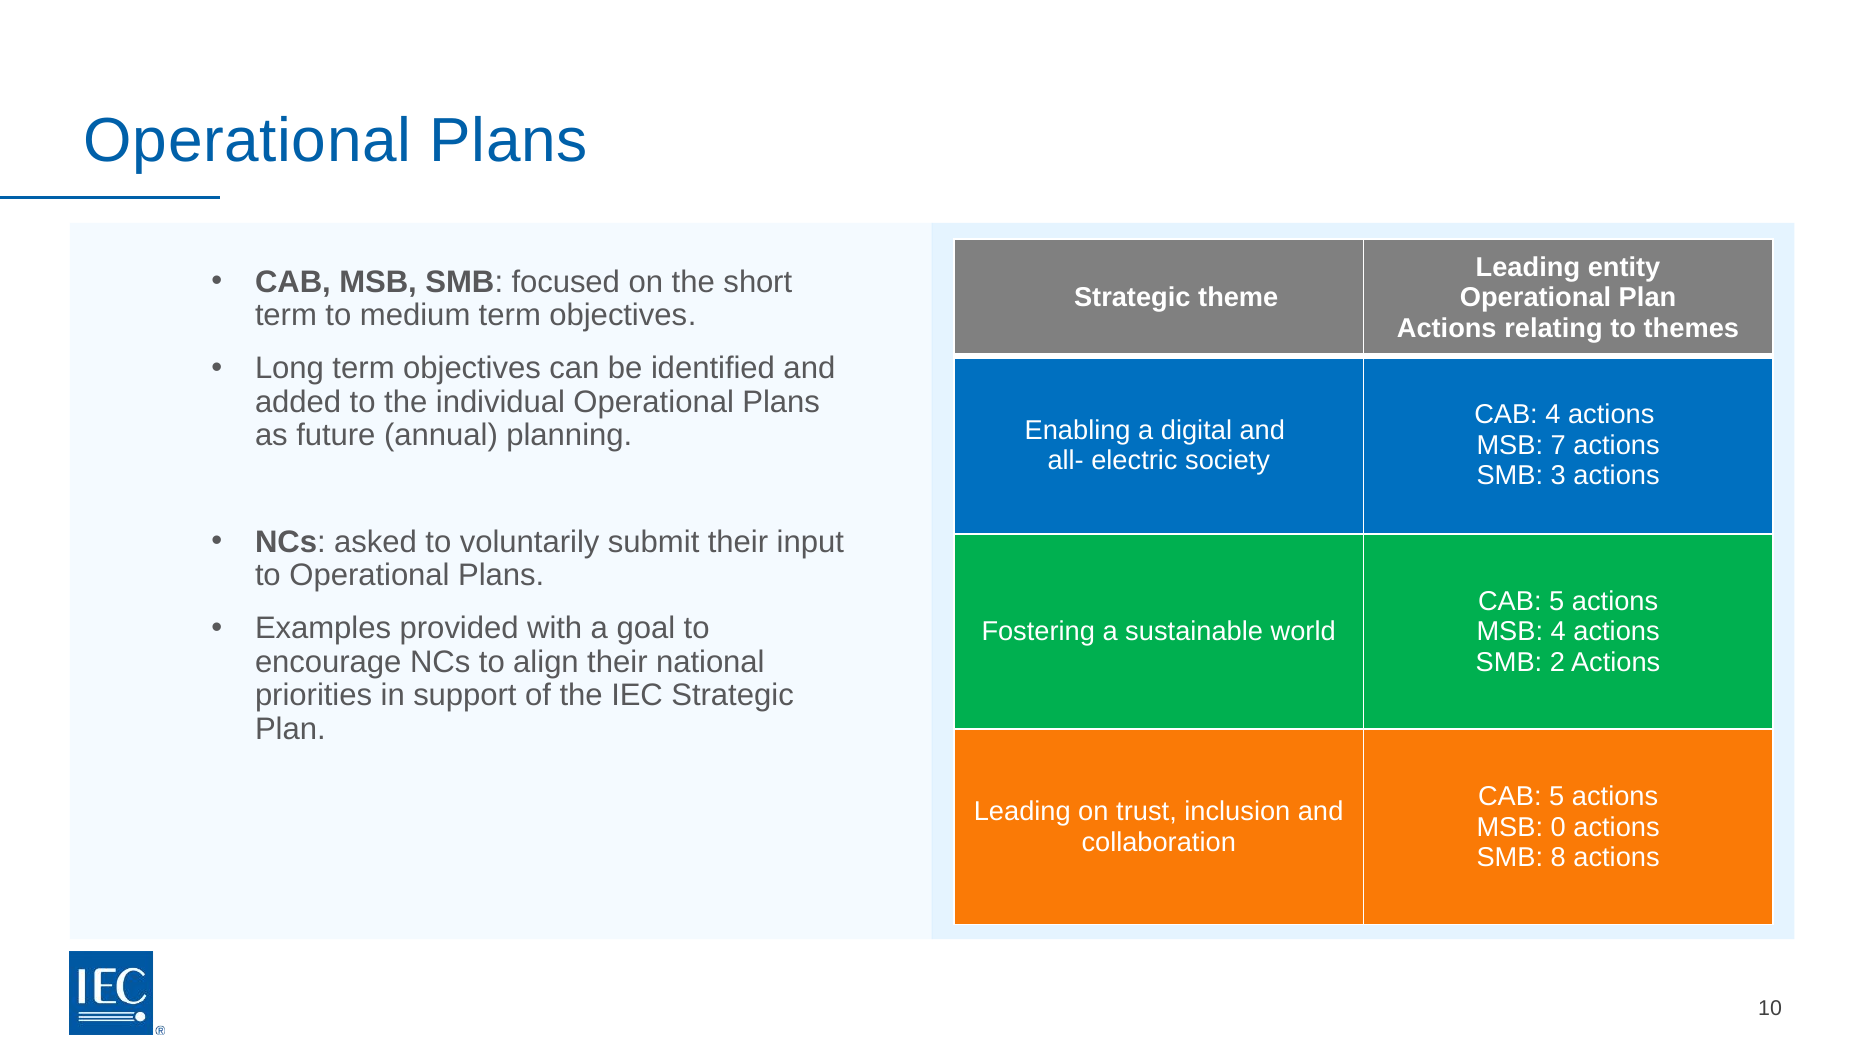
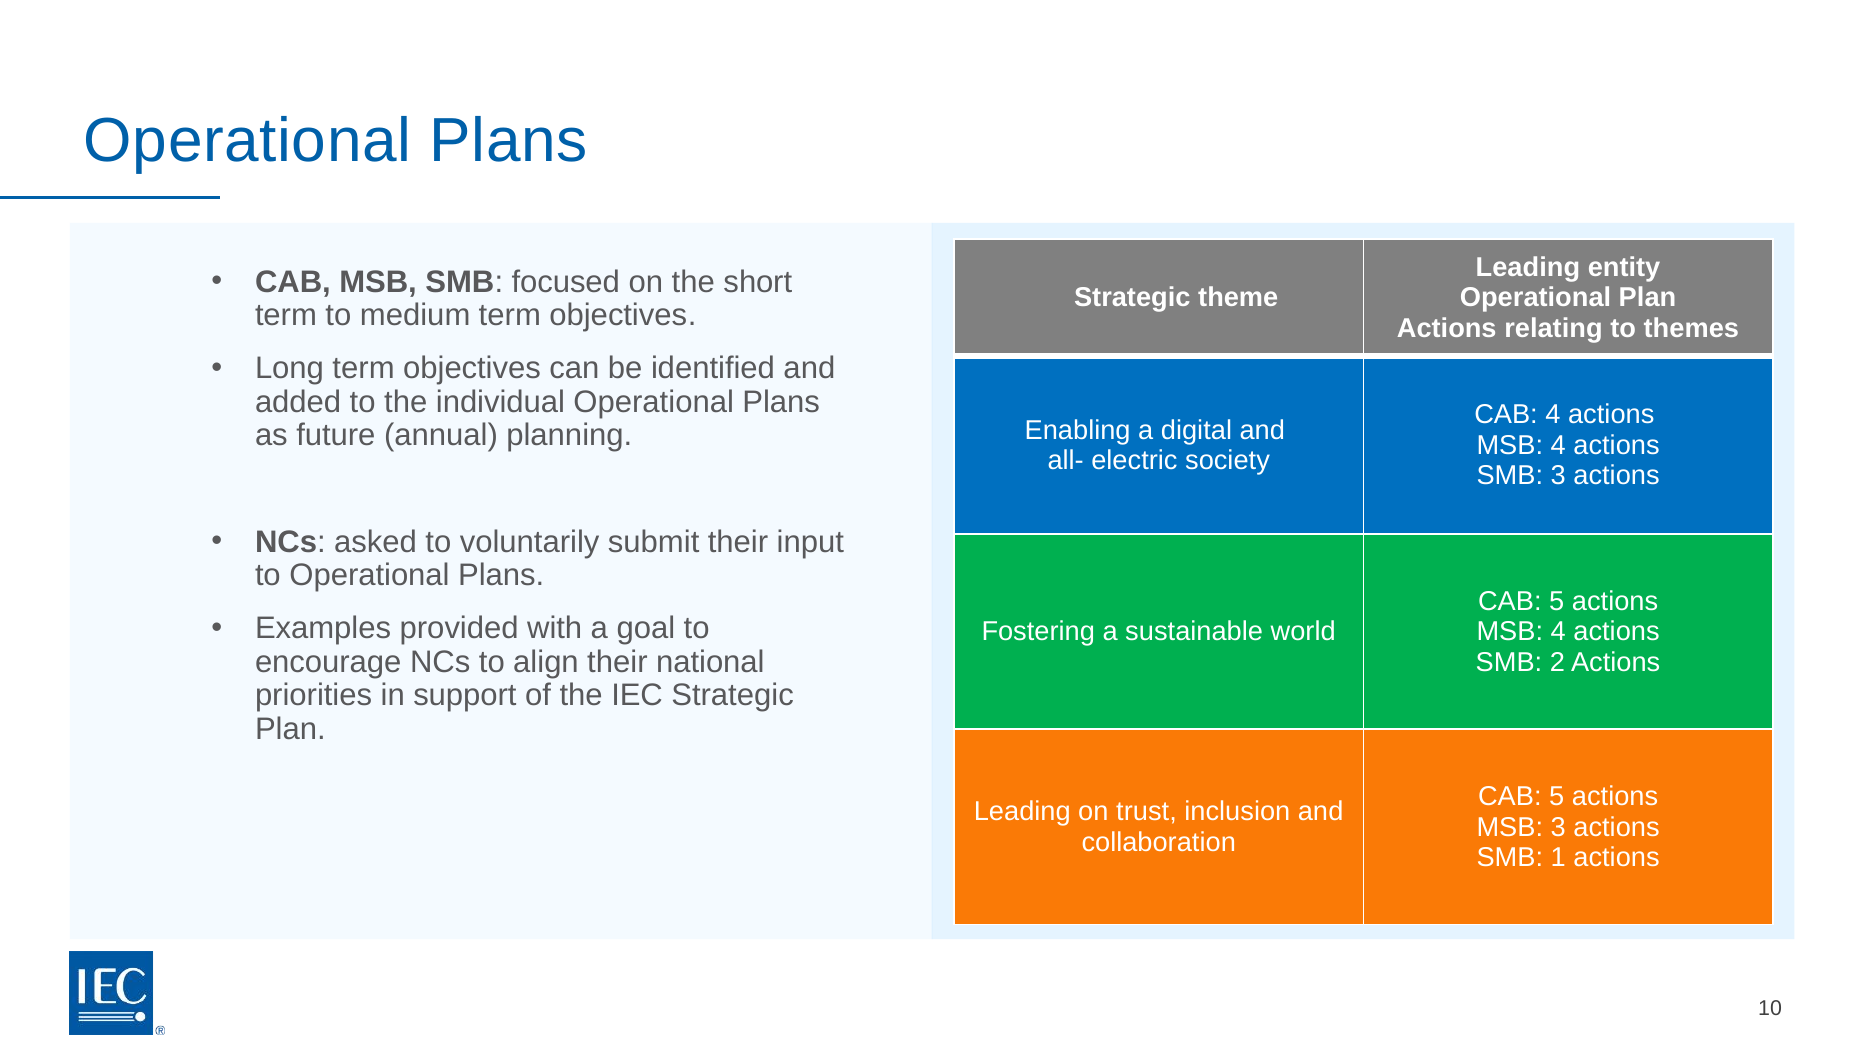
7 at (1558, 445): 7 -> 4
MSB 0: 0 -> 3
8: 8 -> 1
